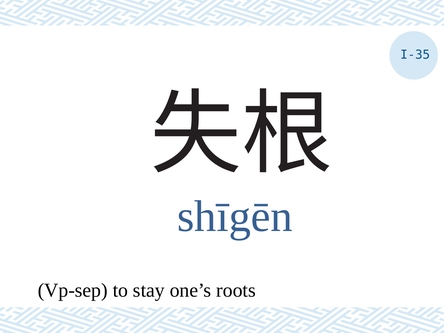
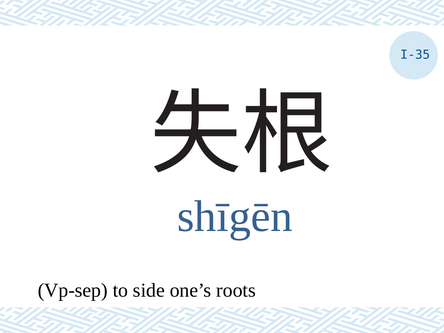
stay: stay -> side
